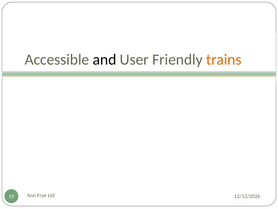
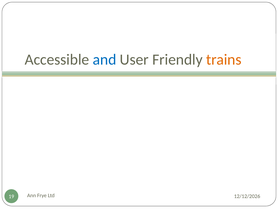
and colour: black -> blue
